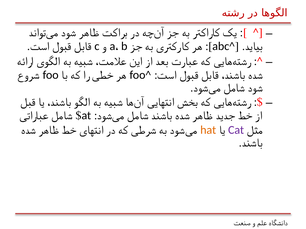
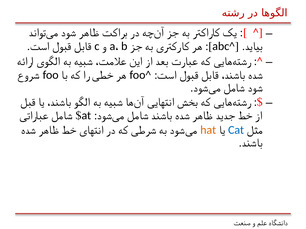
Cat colour: purple -> blue
